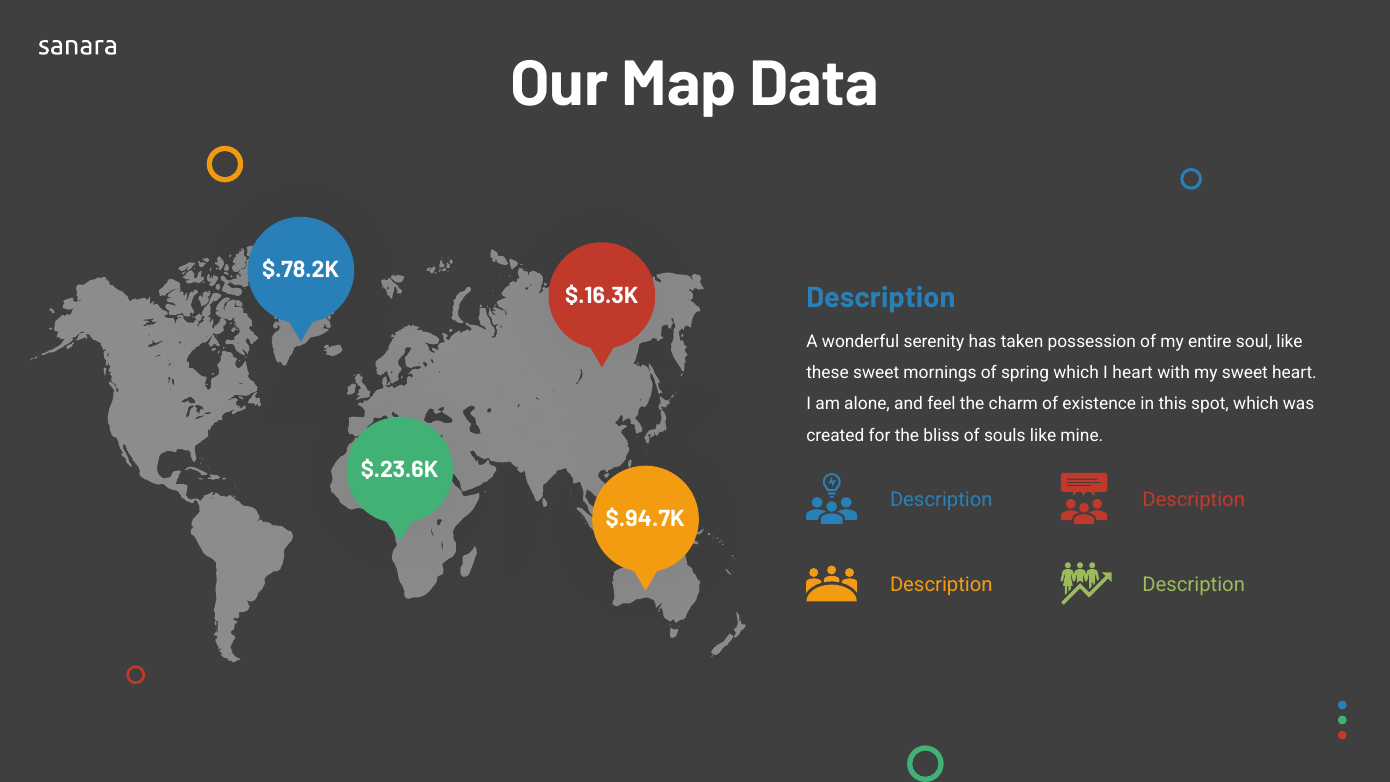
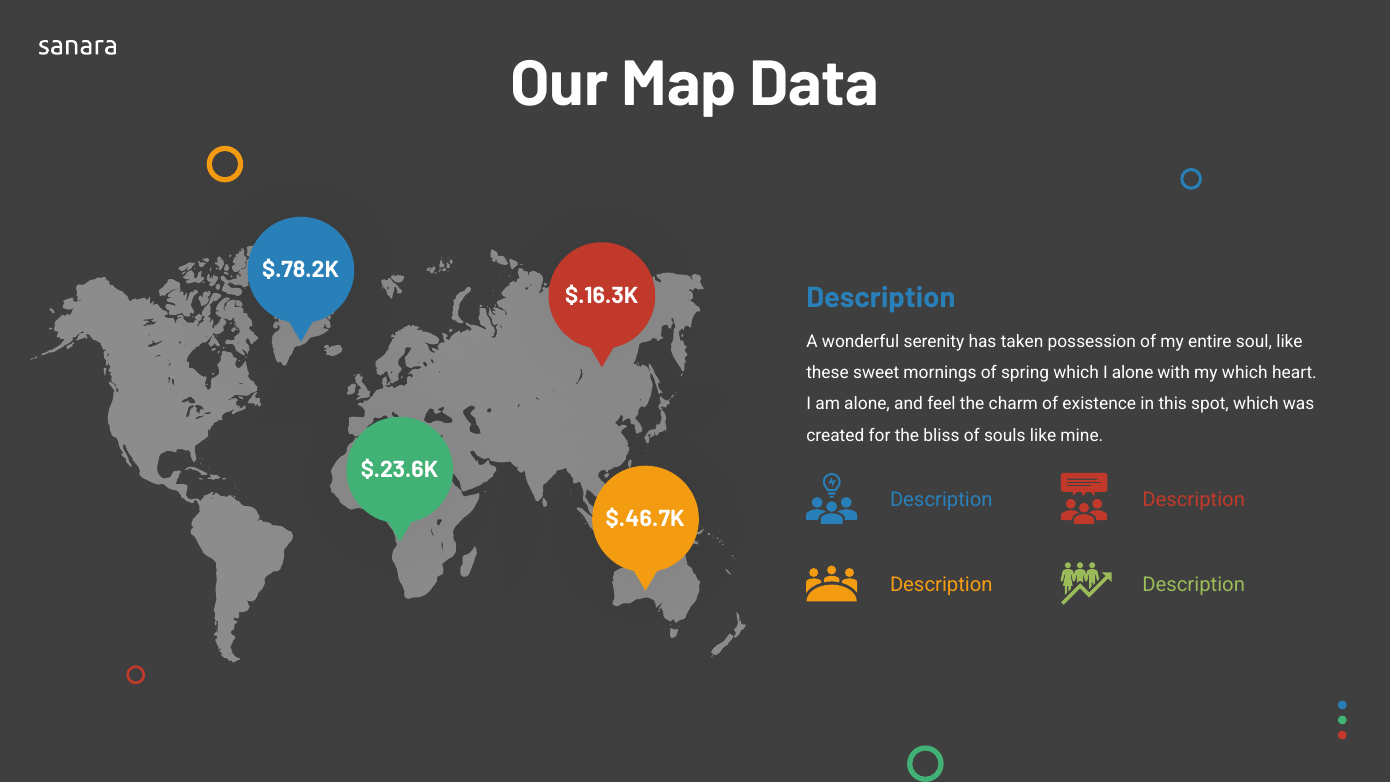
I heart: heart -> alone
my sweet: sweet -> which
$.94.7K: $.94.7K -> $.46.7K
